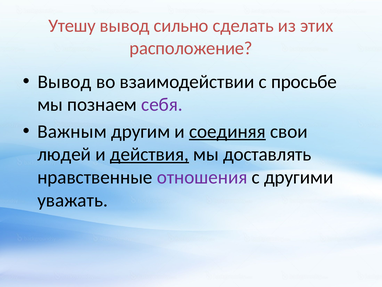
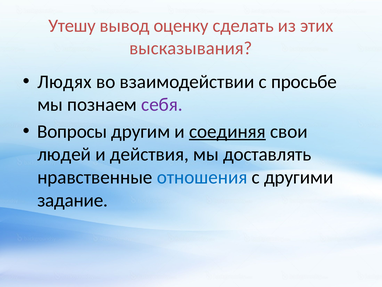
сильно: сильно -> оценку
расположение: расположение -> высказывания
Вывод at (64, 82): Вывод -> Людях
Важным: Важным -> Вопросы
действия underline: present -> none
отношения colour: purple -> blue
уважать: уважать -> задание
